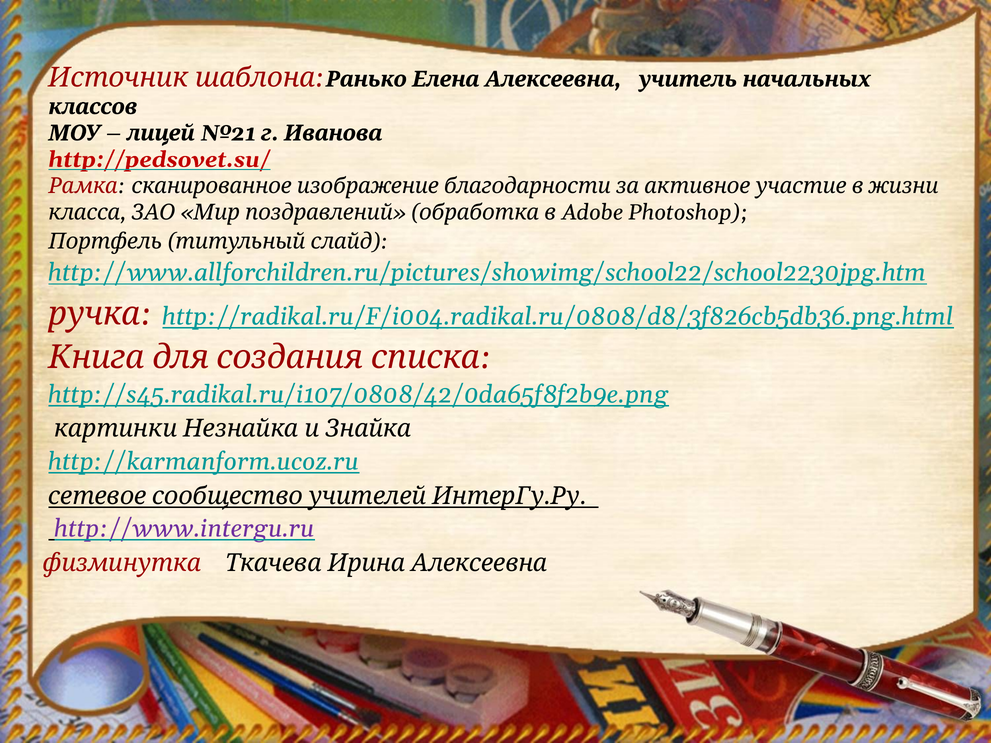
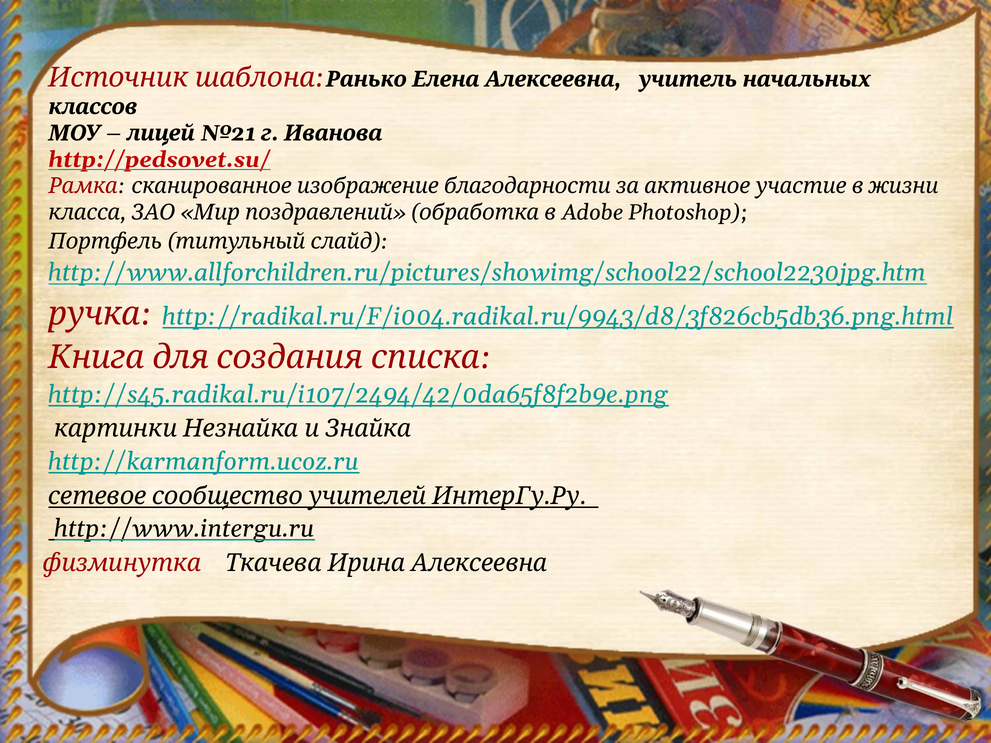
http://radikal.ru/F/i004.radikal.ru/0808/d8/3f826cb5db36.png.html: http://radikal.ru/F/i004.radikal.ru/0808/d8/3f826cb5db36.png.html -> http://radikal.ru/F/i004.radikal.ru/9943/d8/3f826cb5db36.png.html
http://s45.radikal.ru/i107/0808/42/0da65f8f2b9e.png: http://s45.radikal.ru/i107/0808/42/0da65f8f2b9e.png -> http://s45.radikal.ru/i107/2494/42/0da65f8f2b9e.png
http://www.intergu.ru colour: purple -> black
